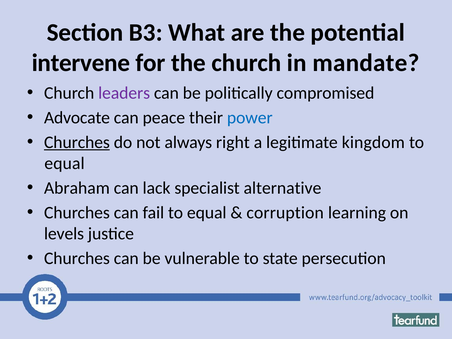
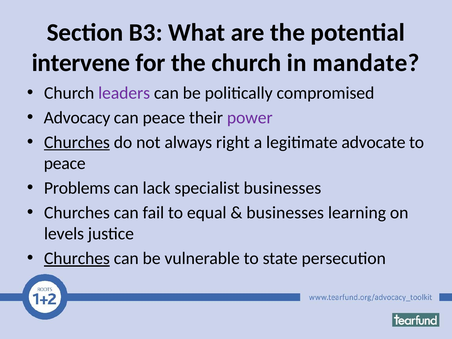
Advocate: Advocate -> Advocacy
power colour: blue -> purple
kingdom: kingdom -> advocate
equal at (65, 163): equal -> peace
Abraham: Abraham -> Problems
specialist alternative: alternative -> businesses
corruption at (285, 213): corruption -> businesses
Churches at (77, 258) underline: none -> present
